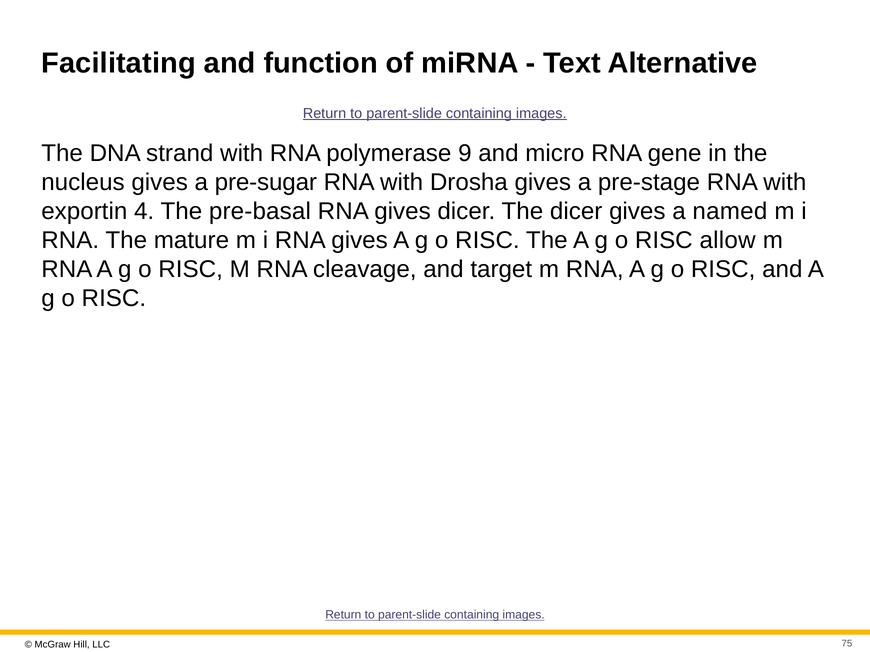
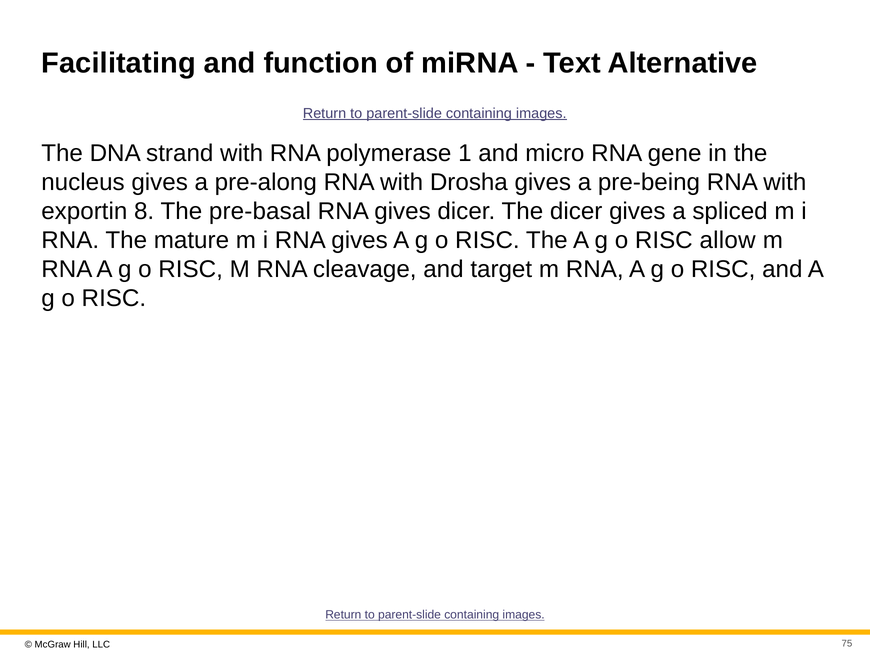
9: 9 -> 1
pre-sugar: pre-sugar -> pre-along
pre-stage: pre-stage -> pre-being
4: 4 -> 8
named: named -> spliced
